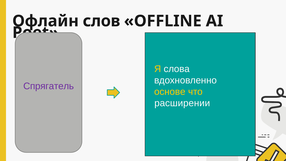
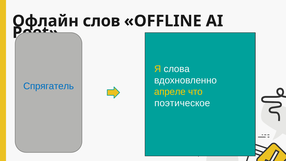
Спрягатель colour: purple -> blue
основе: основе -> апреле
расширении: расширении -> поэтическое
